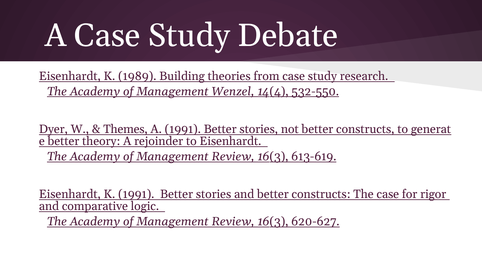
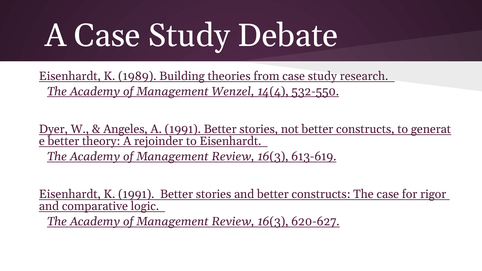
Themes: Themes -> Angeles
